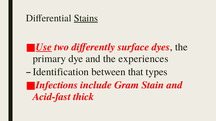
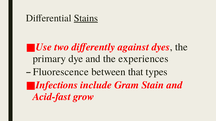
Use underline: present -> none
surface: surface -> against
Identification: Identification -> Fluorescence
thick: thick -> grow
